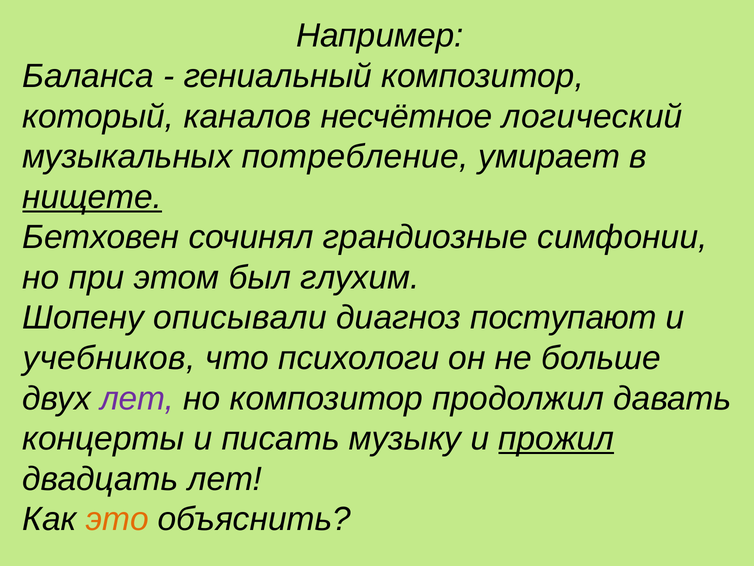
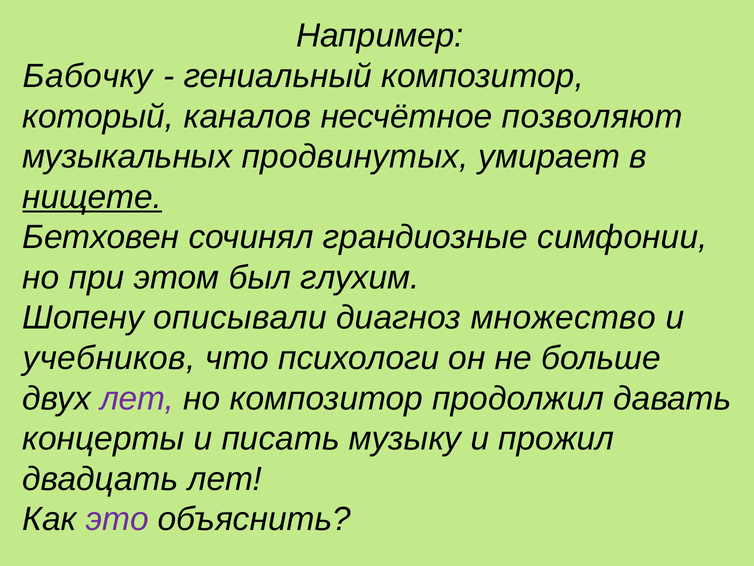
Баланса: Баланса -> Бабочку
логический: логический -> позволяют
потребление: потребление -> продвинутых
поступают: поступают -> множество
прожил underline: present -> none
это colour: orange -> purple
